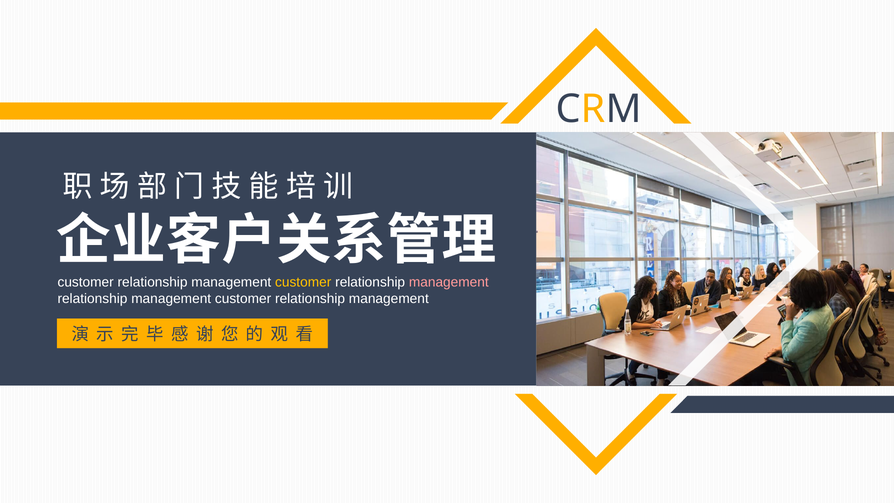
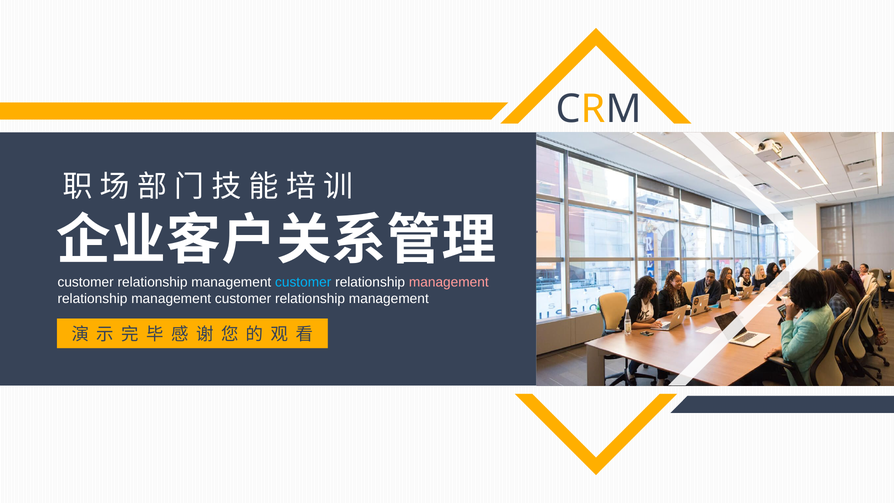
customer at (303, 282) colour: yellow -> light blue
